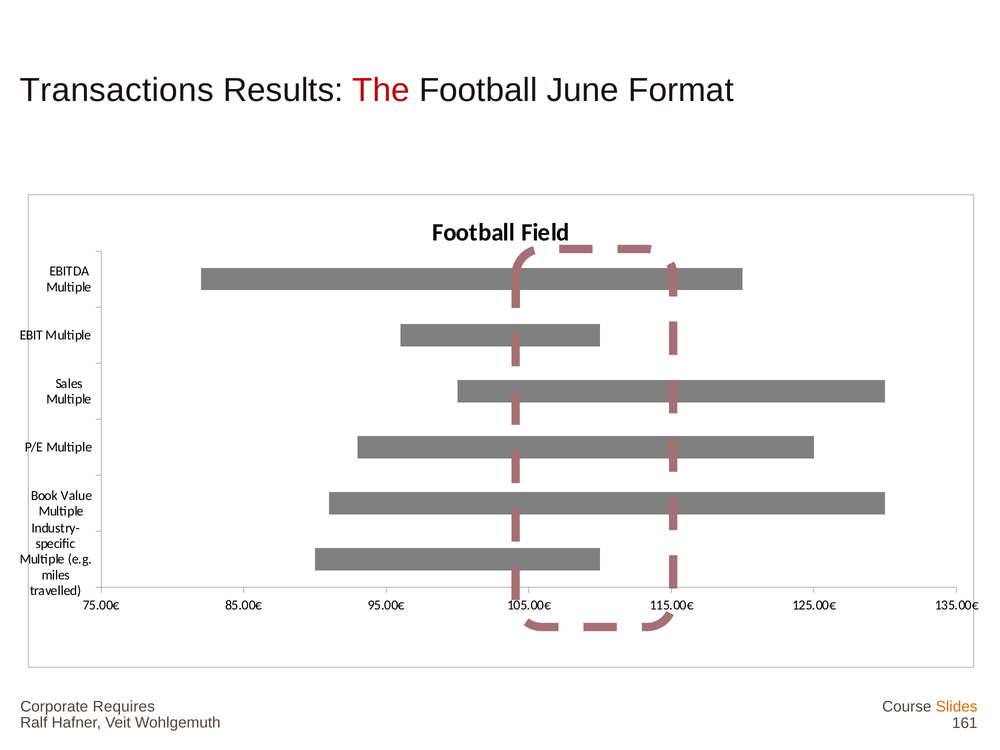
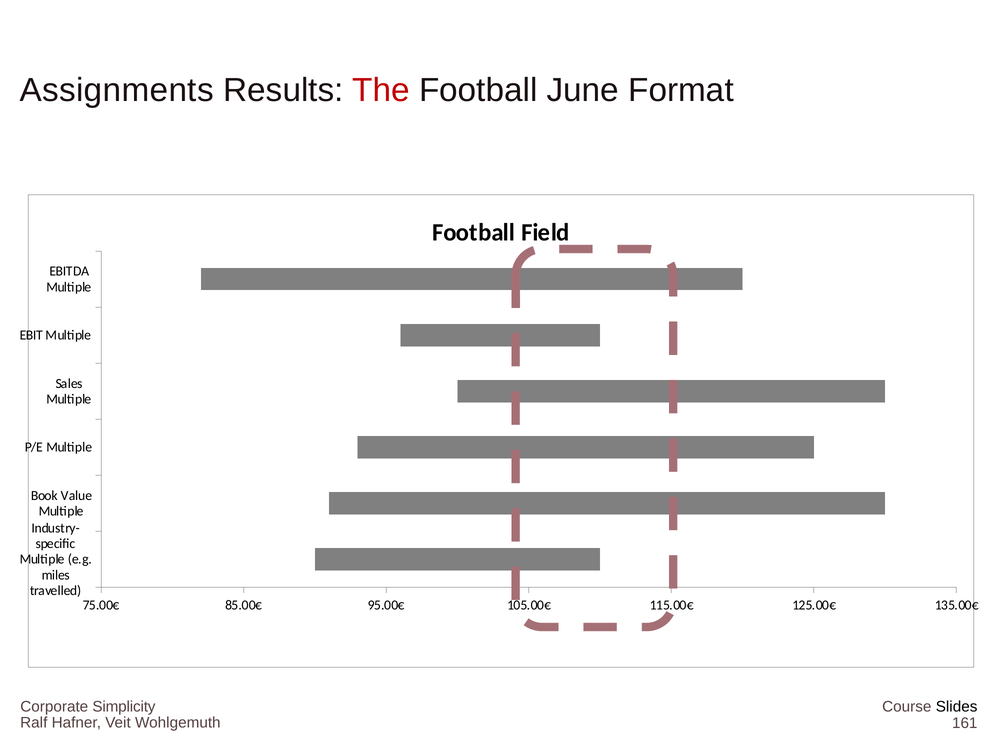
Transactions: Transactions -> Assignments
Requires: Requires -> Simplicity
Slides colour: orange -> black
